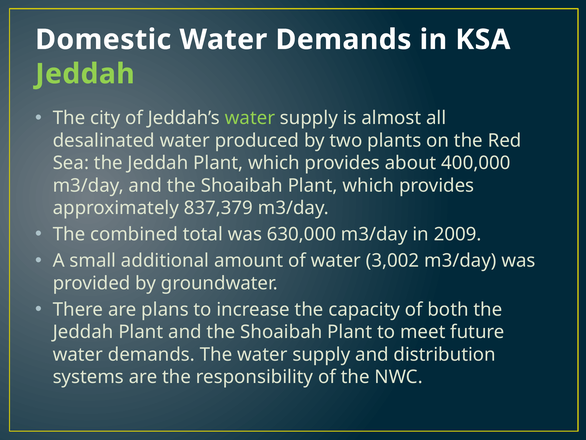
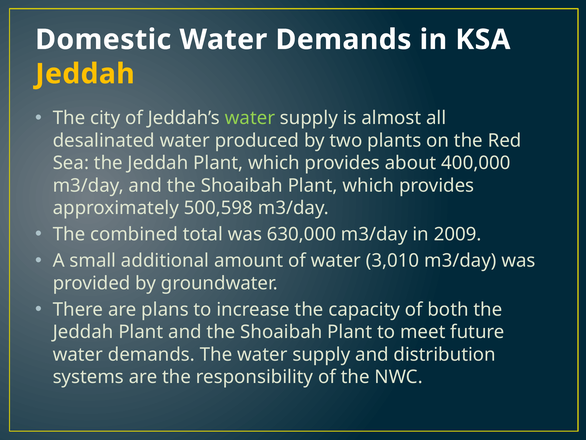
Jeddah at (85, 74) colour: light green -> yellow
837,379: 837,379 -> 500,598
3,002: 3,002 -> 3,010
